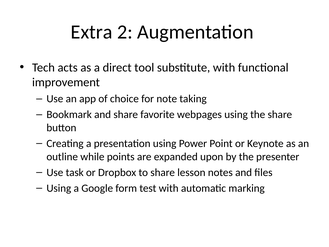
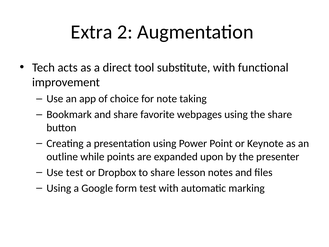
Use task: task -> test
